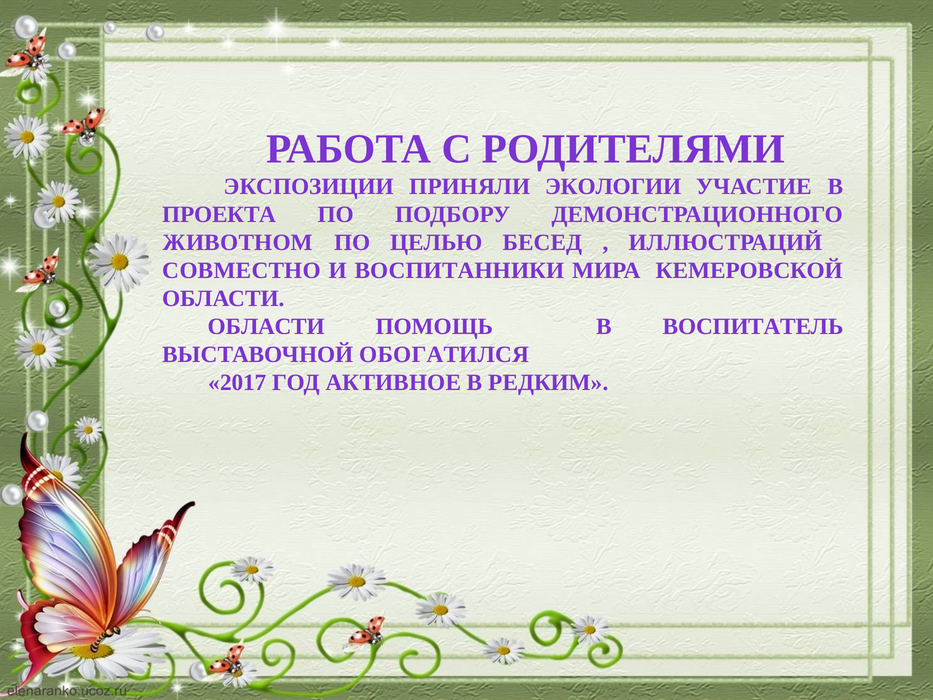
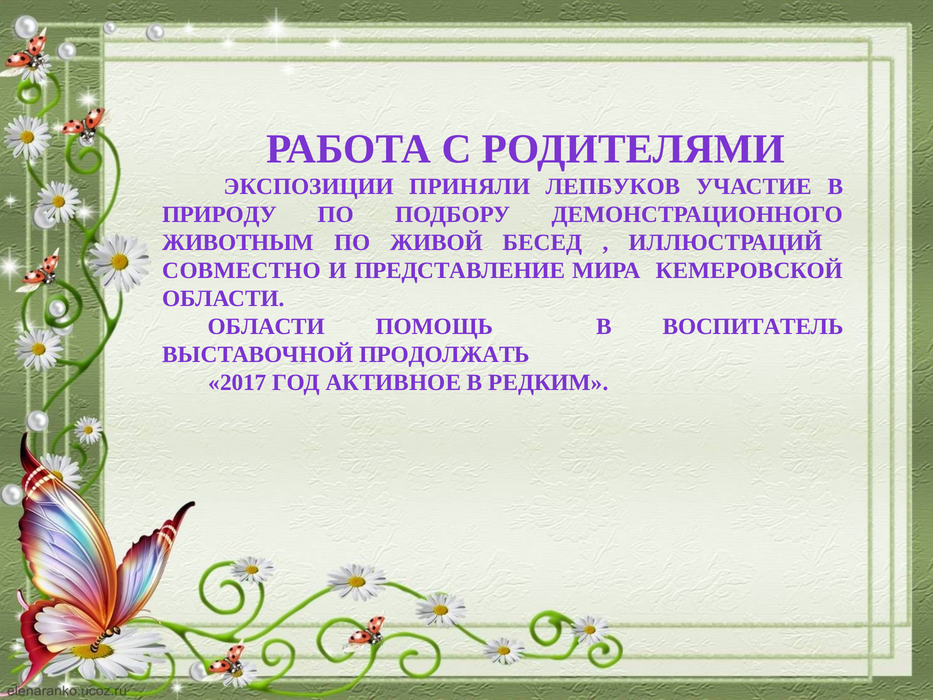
ЭКОЛОГИИ: ЭКОЛОГИИ -> ЛЕПБУКОВ
ПРОЕКТА: ПРОЕКТА -> ПРИРОДУ
ЖИВОТНОМ: ЖИВОТНОМ -> ЖИВОТНЫМ
ЦЕЛЬЮ: ЦЕЛЬЮ -> ЖИВОЙ
ВОСПИТАННИКИ: ВОСПИТАННИКИ -> ПРЕДСТАВЛЕНИЕ
ОБОГАТИЛСЯ: ОБОГАТИЛСЯ -> ПРОДОЛЖАТЬ
